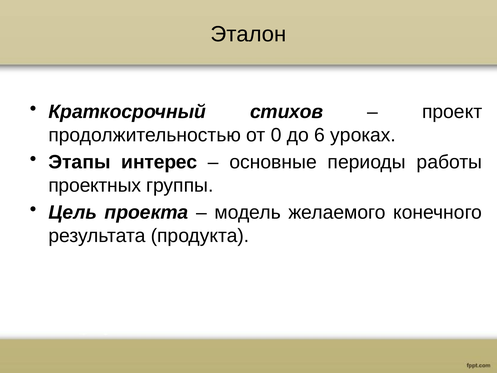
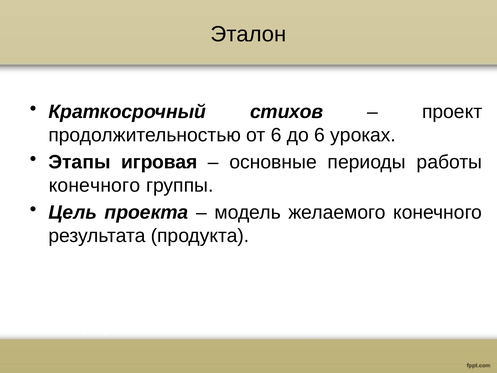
от 0: 0 -> 6
интерес: интерес -> игровая
проектных at (95, 185): проектных -> конечного
